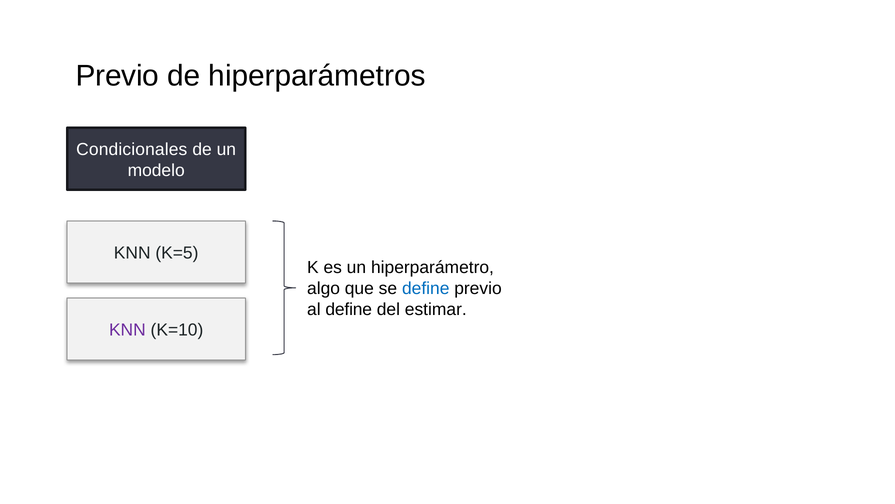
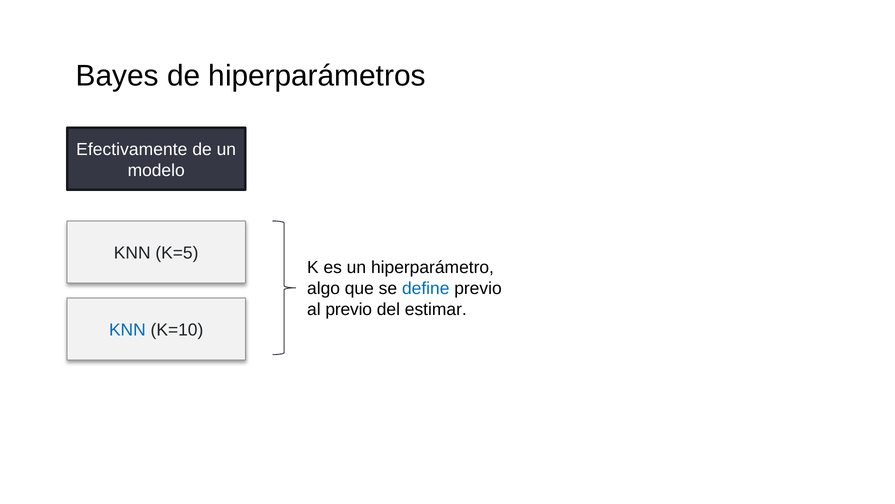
Previo at (117, 76): Previo -> Bayes
Condicionales: Condicionales -> Efectivamente
al define: define -> previo
KNN at (127, 330) colour: purple -> blue
